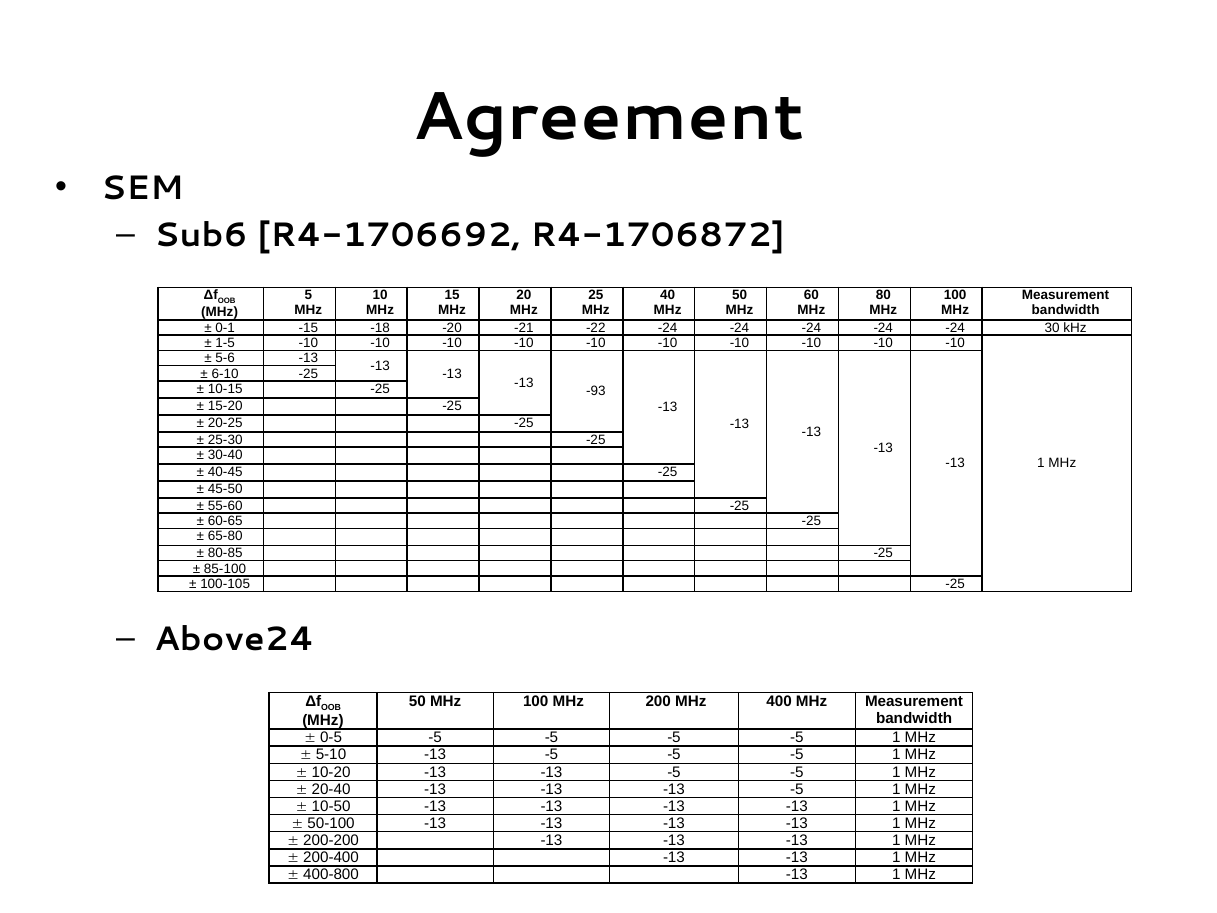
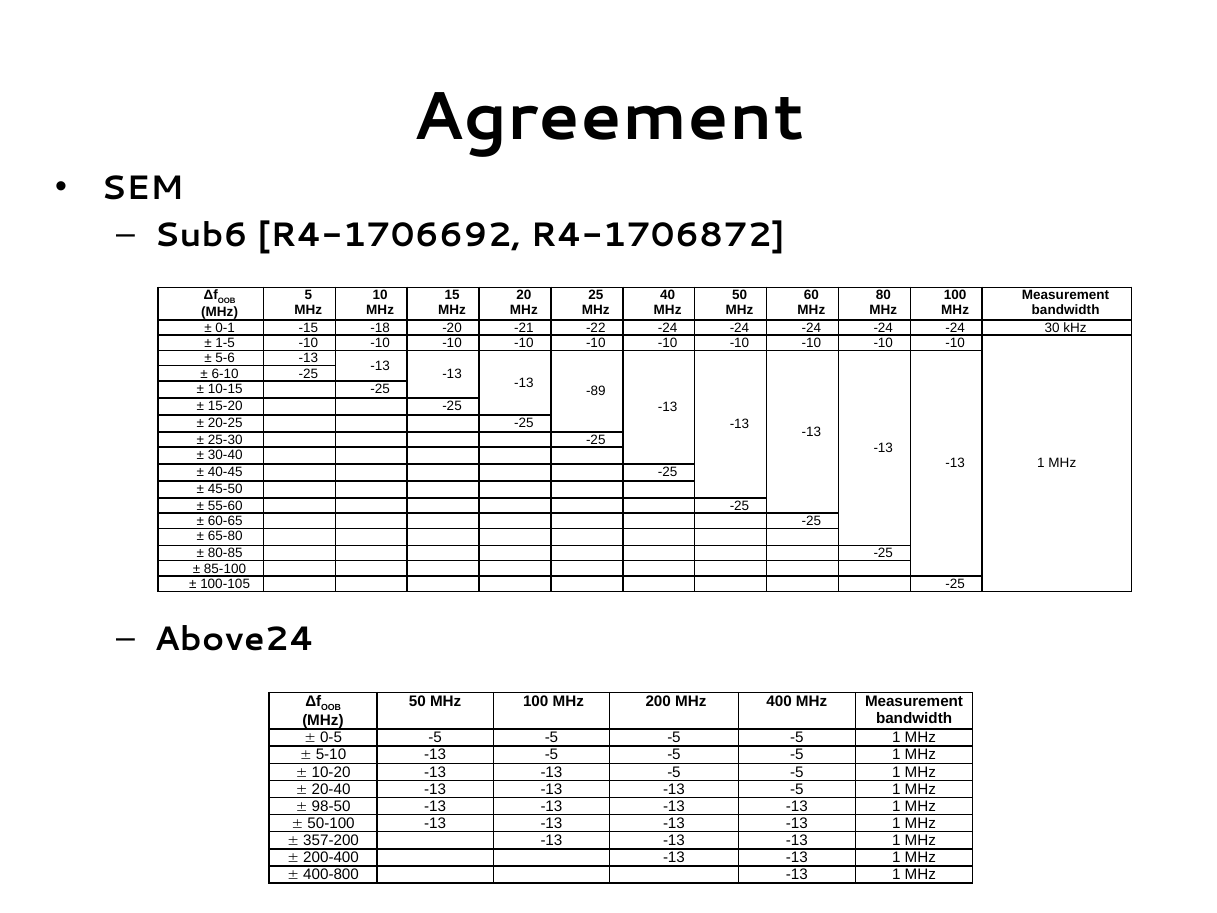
-93: -93 -> -89
10-50: 10-50 -> 98-50
200-200: 200-200 -> 357-200
